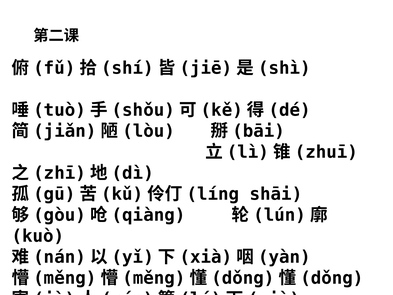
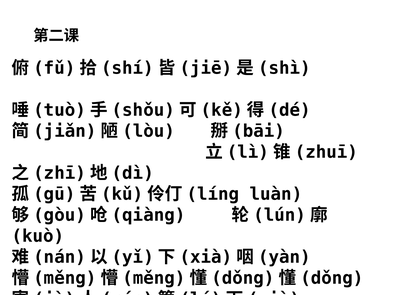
shāi: shāi -> luàn
